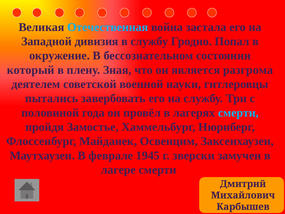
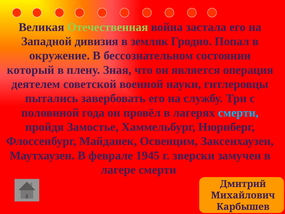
Отечественная colour: light blue -> light green
в службу: службу -> земляк
разгрома: разгрома -> операция
